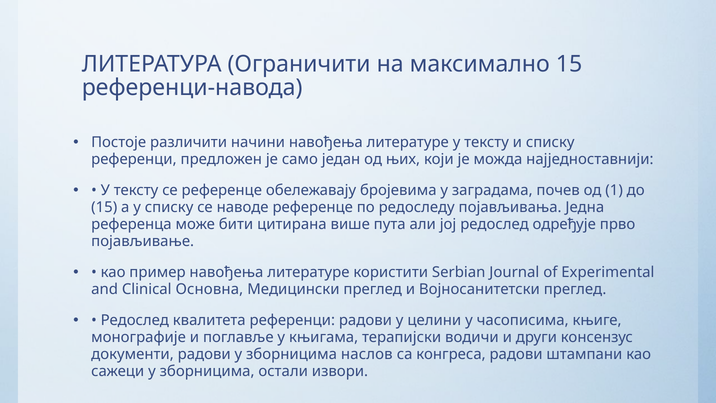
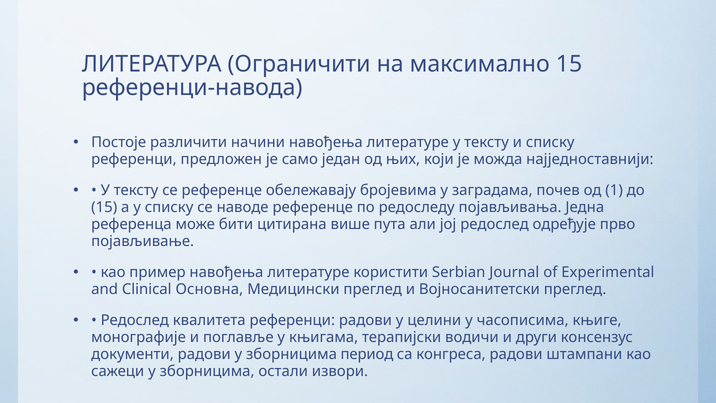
наслов: наслов -> период
